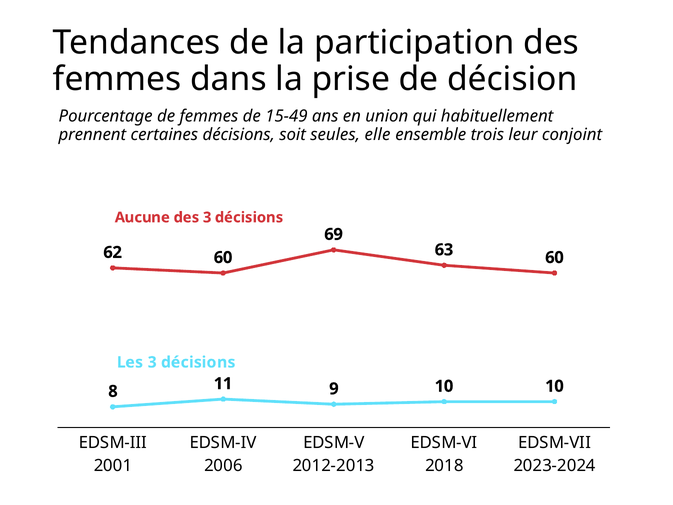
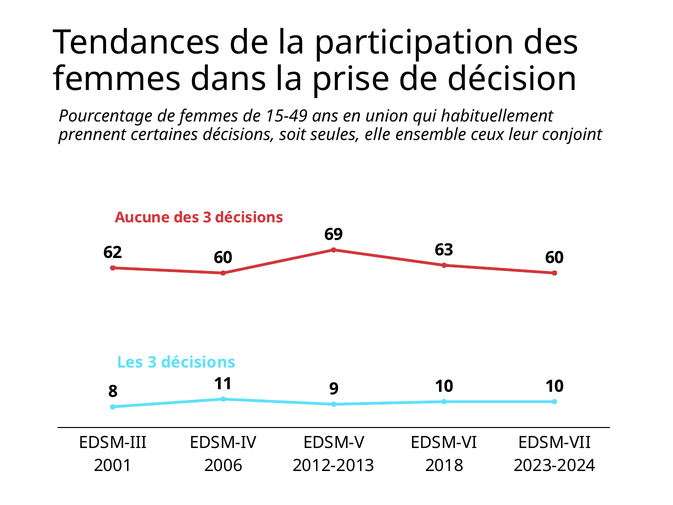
trois: trois -> ceux
